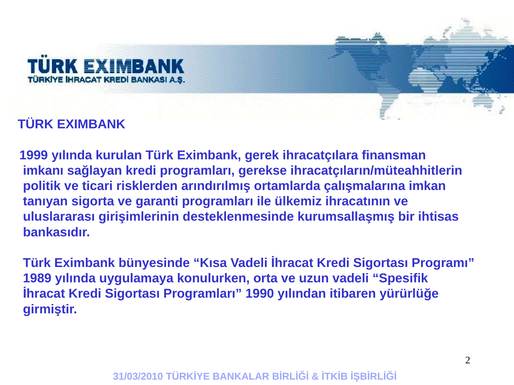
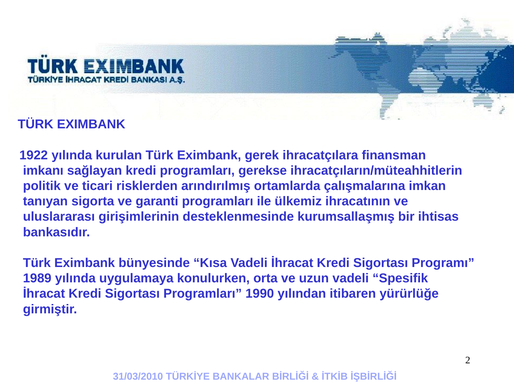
1999: 1999 -> 1922
